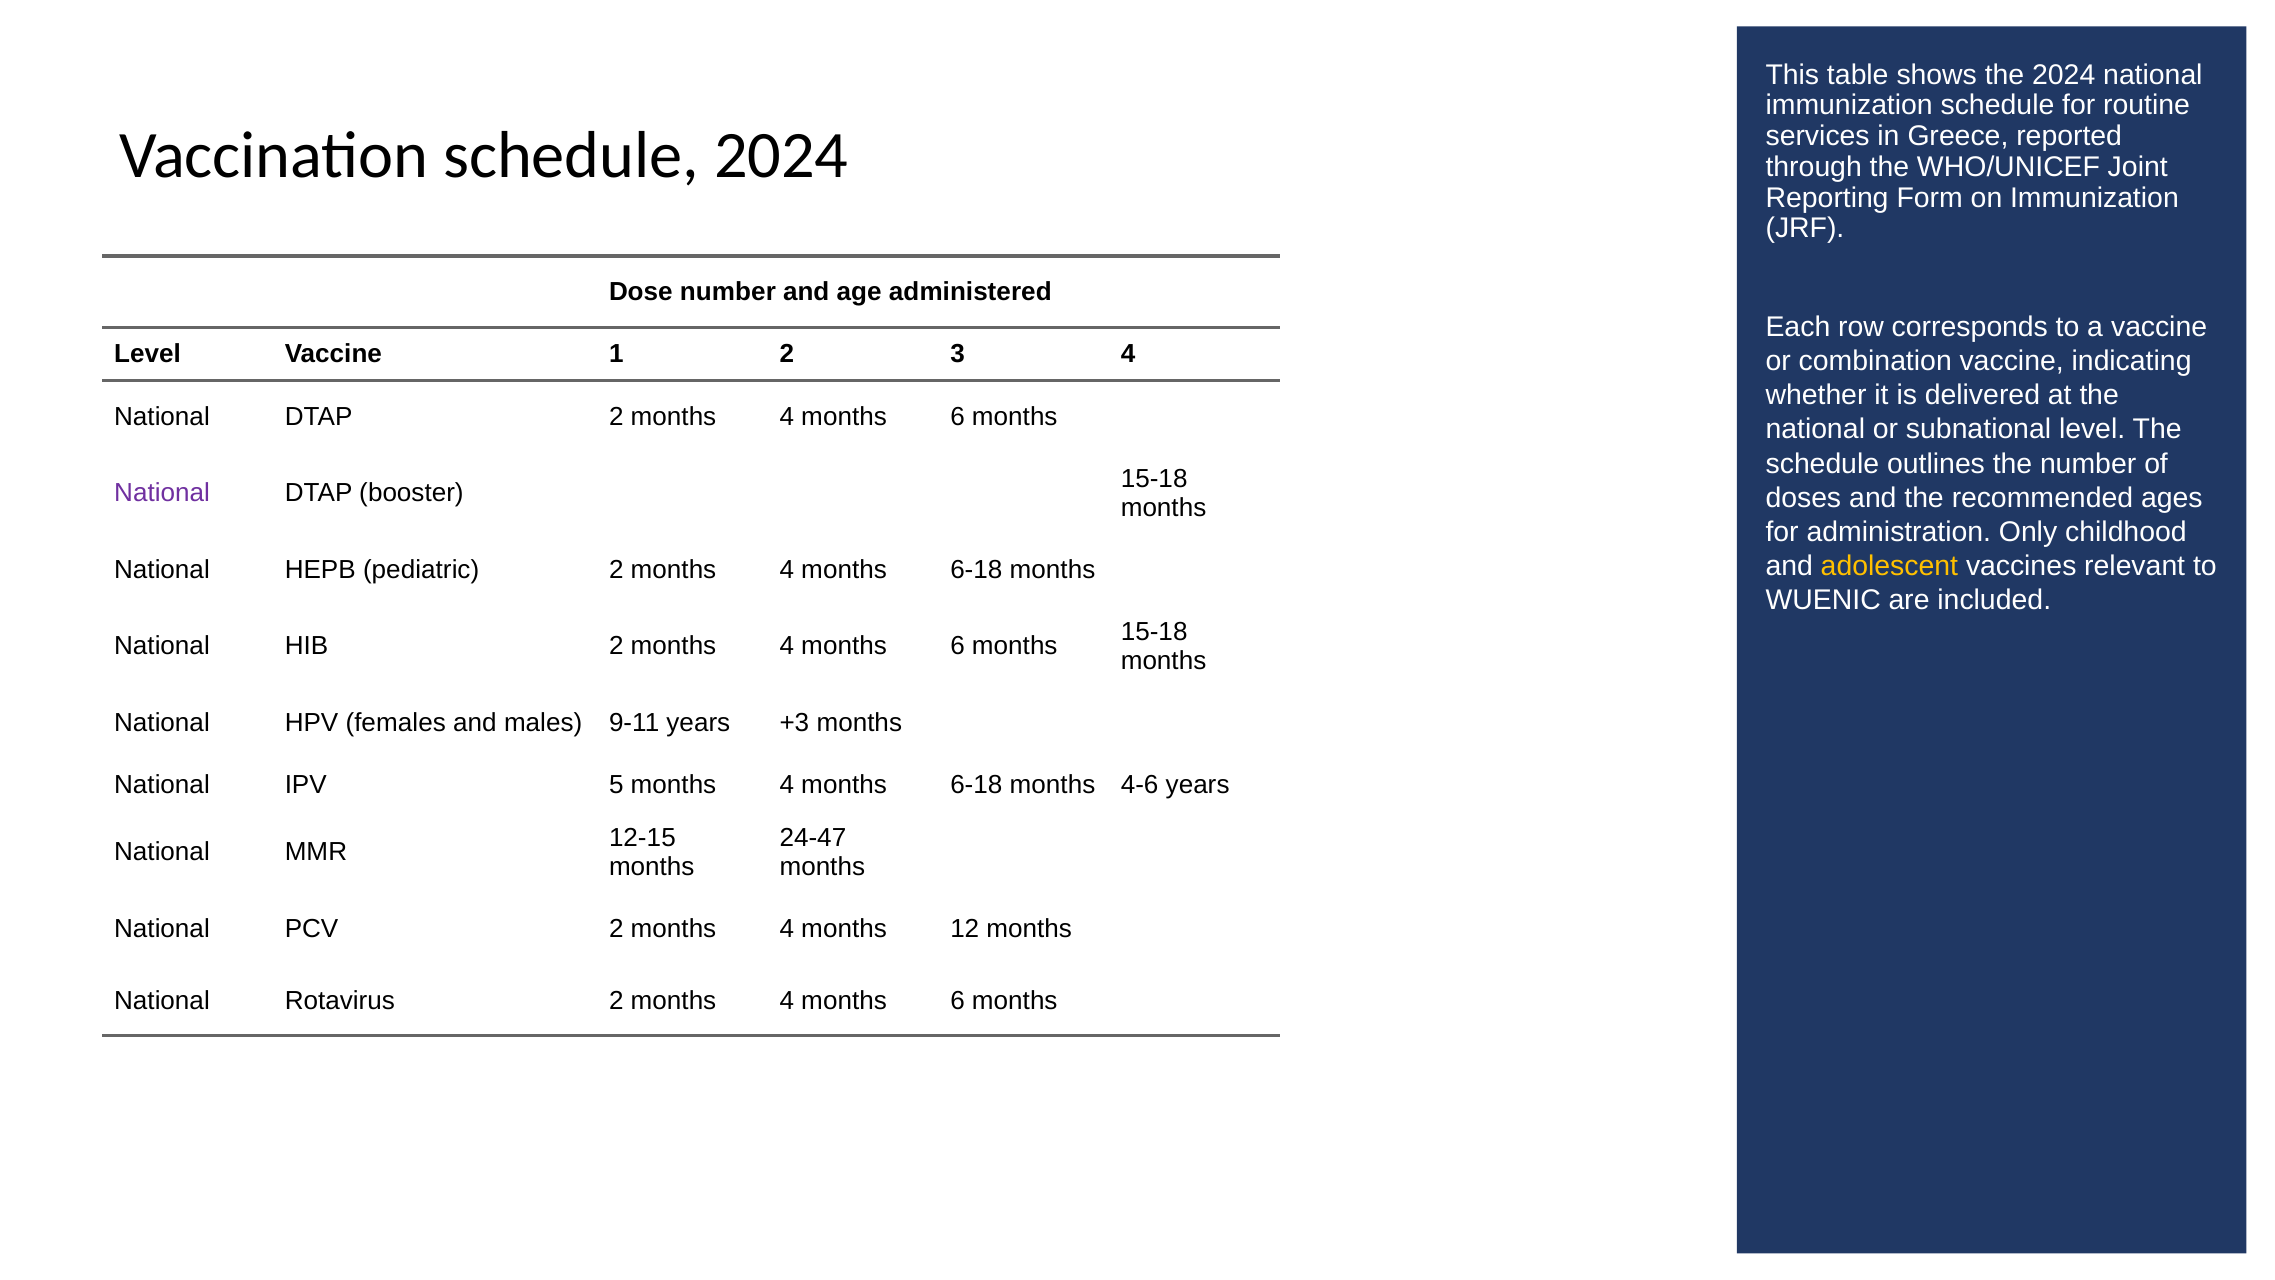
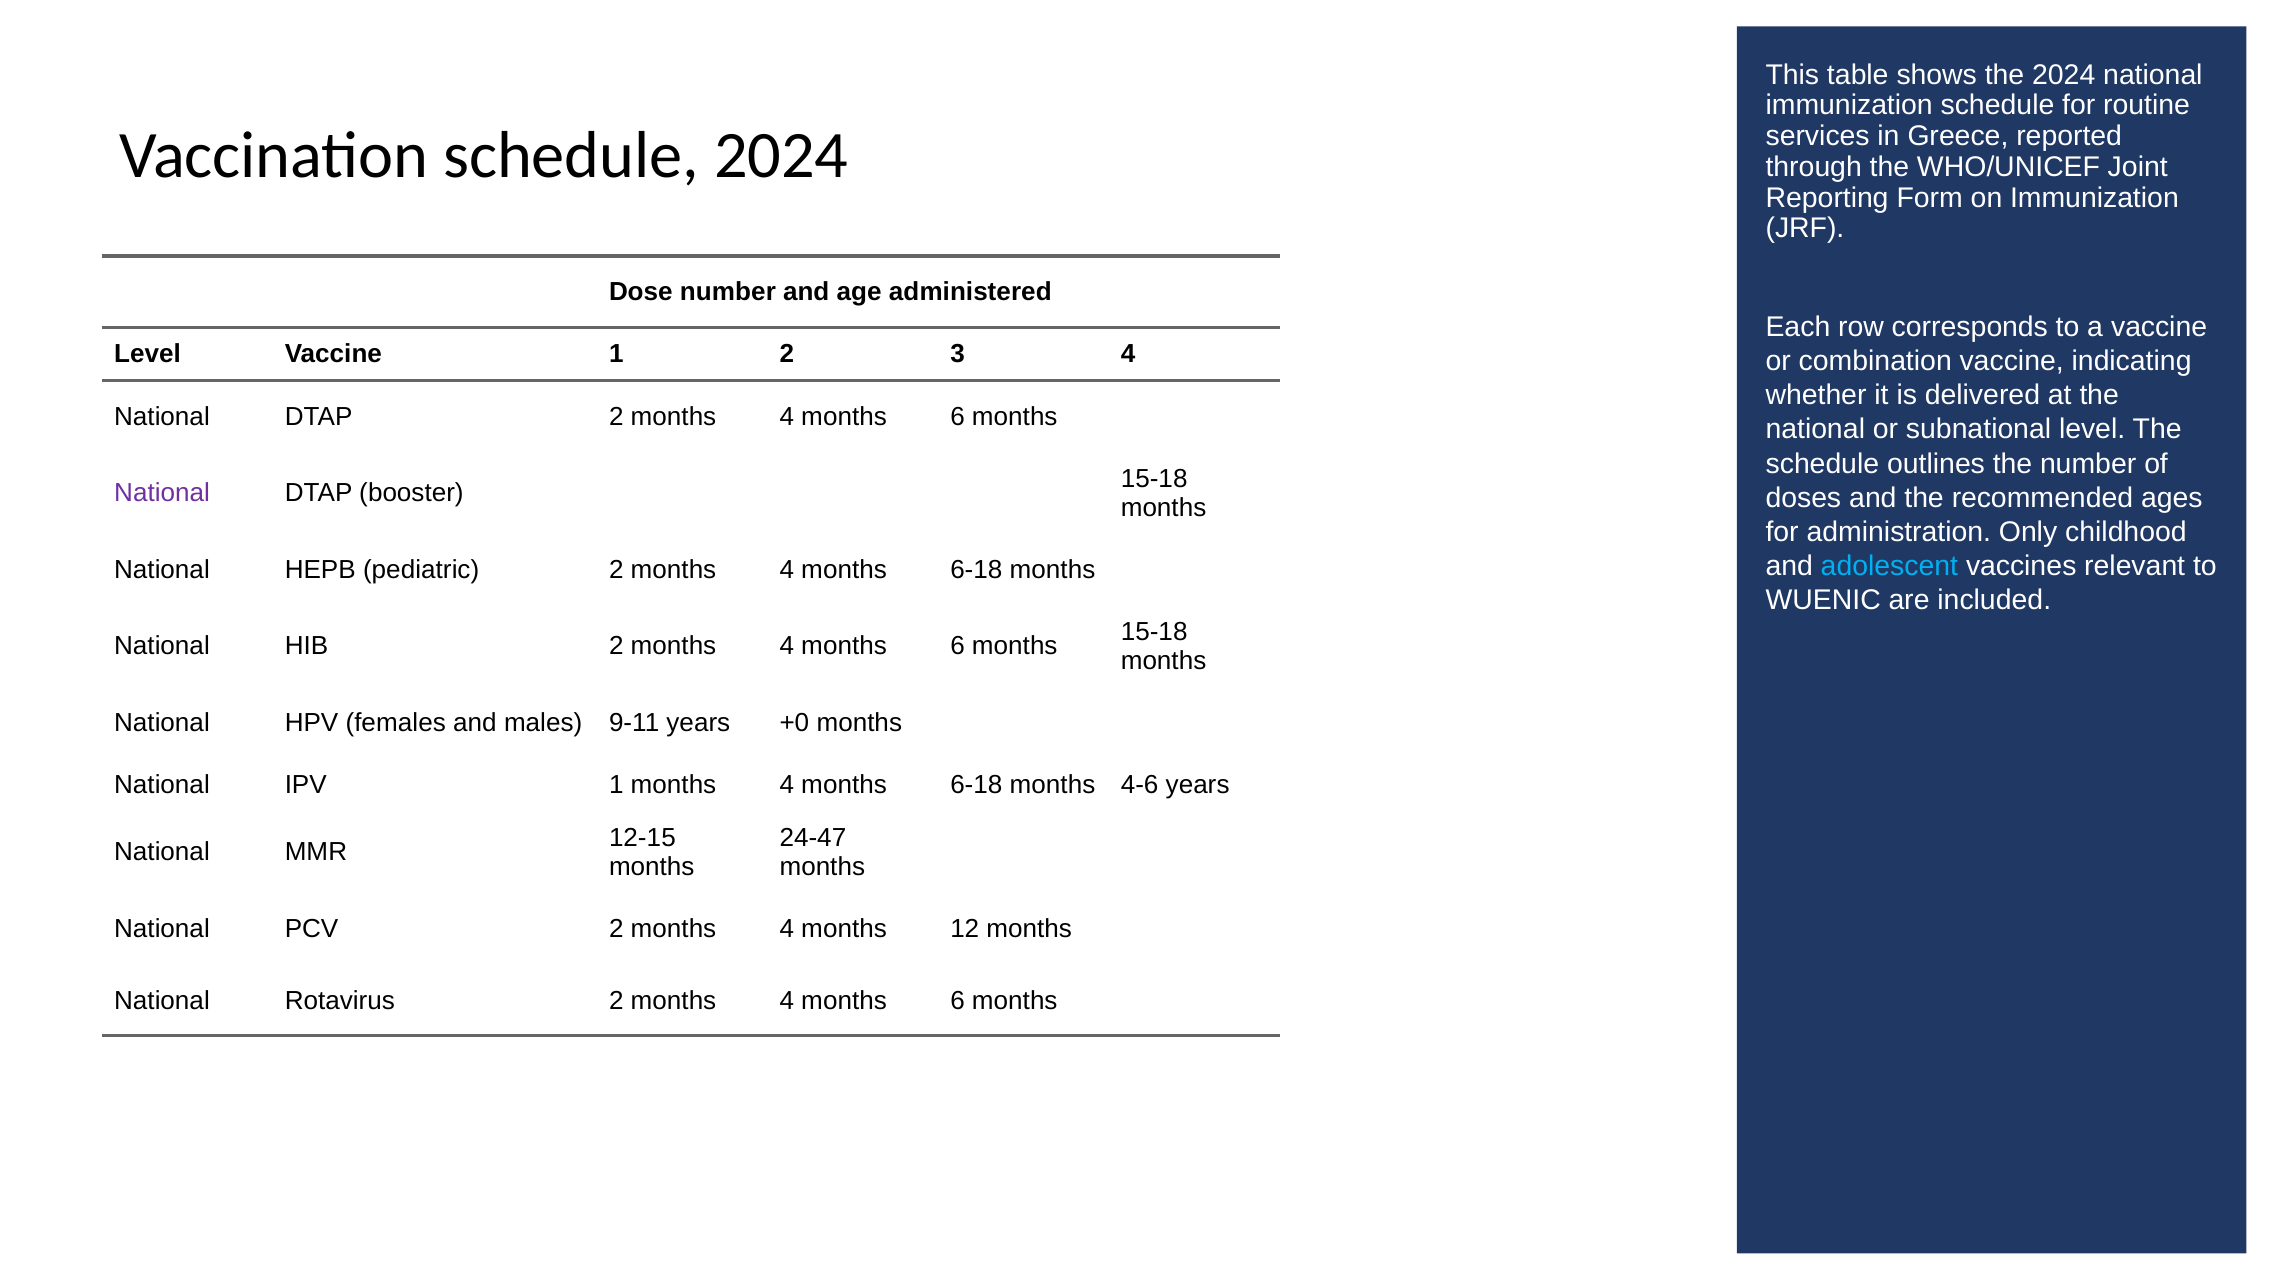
adolescent colour: yellow -> light blue
+3: +3 -> +0
IPV 5: 5 -> 1
